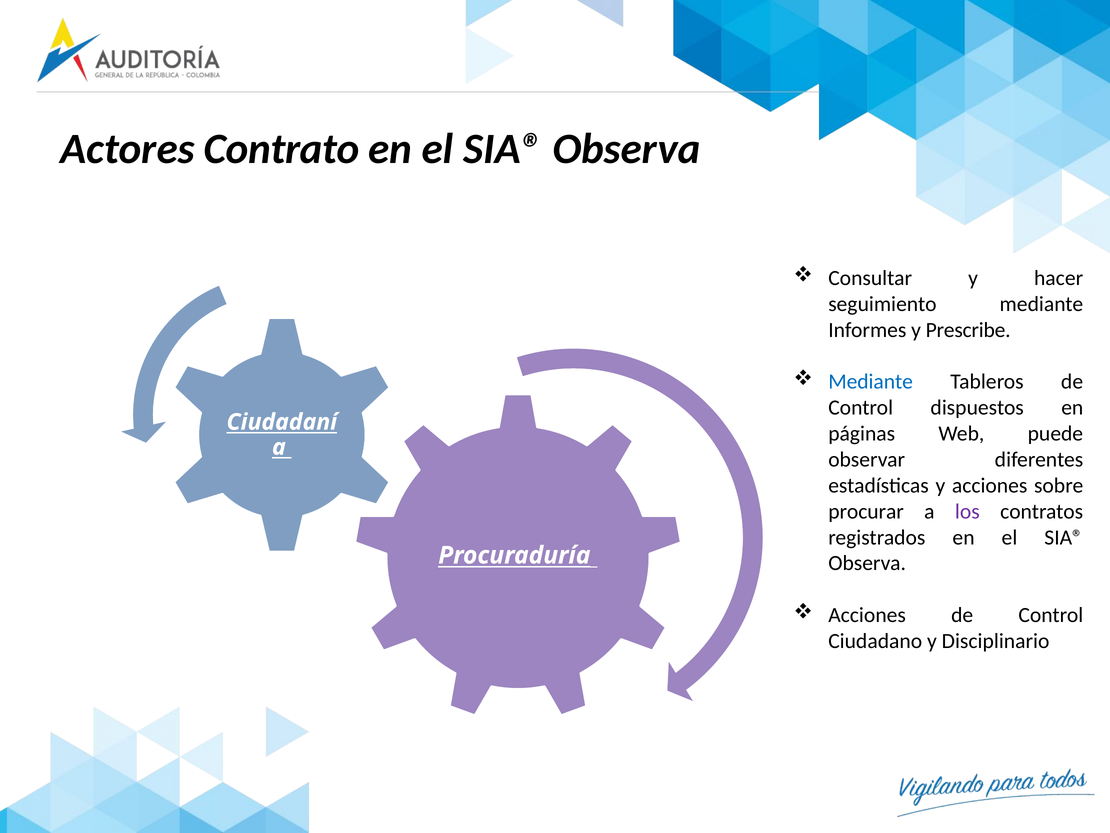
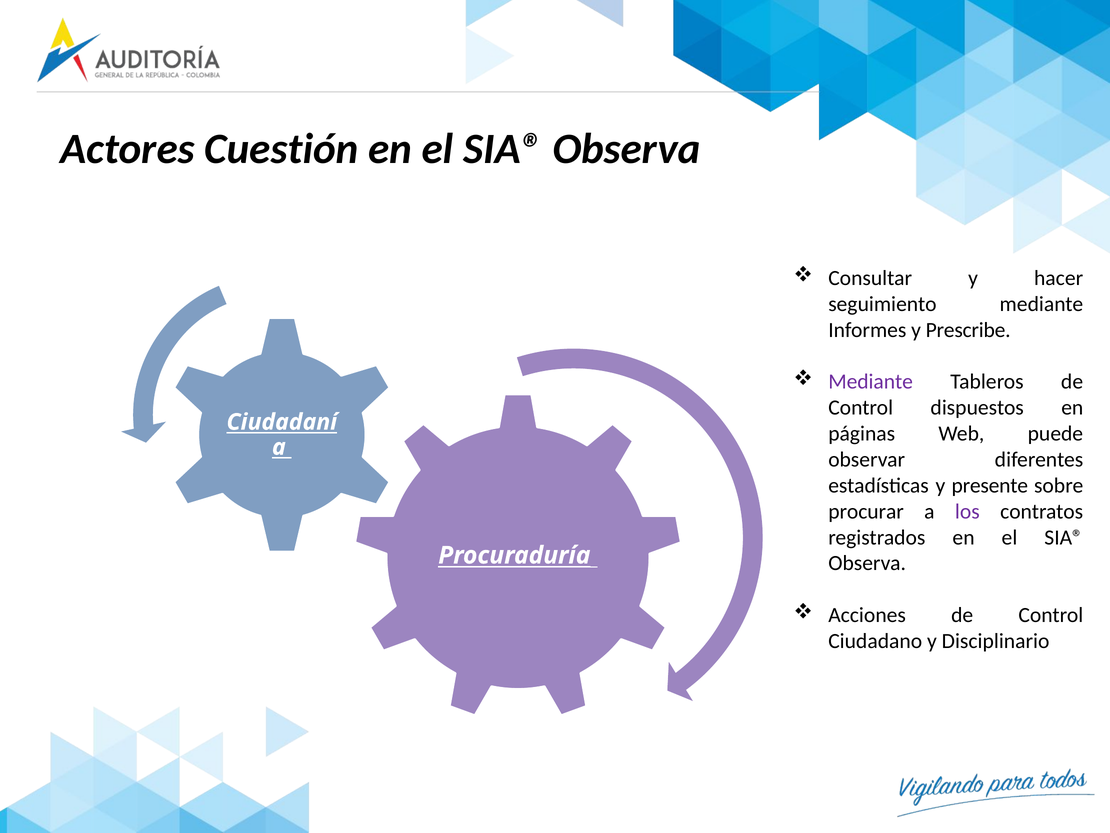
Contrato: Contrato -> Cuestión
Mediante at (871, 382) colour: blue -> purple
y acciones: acciones -> presente
